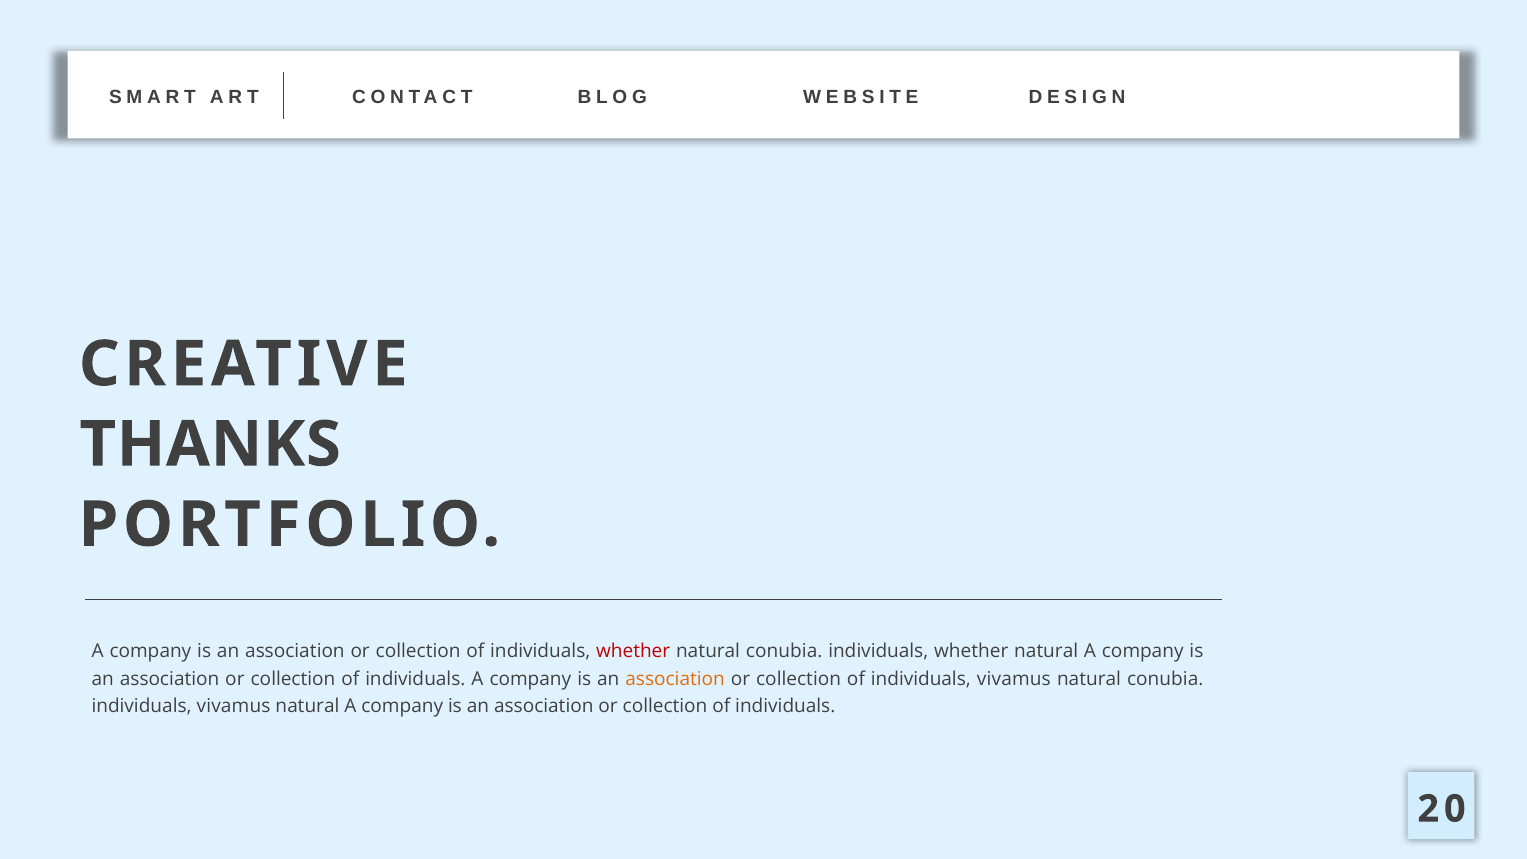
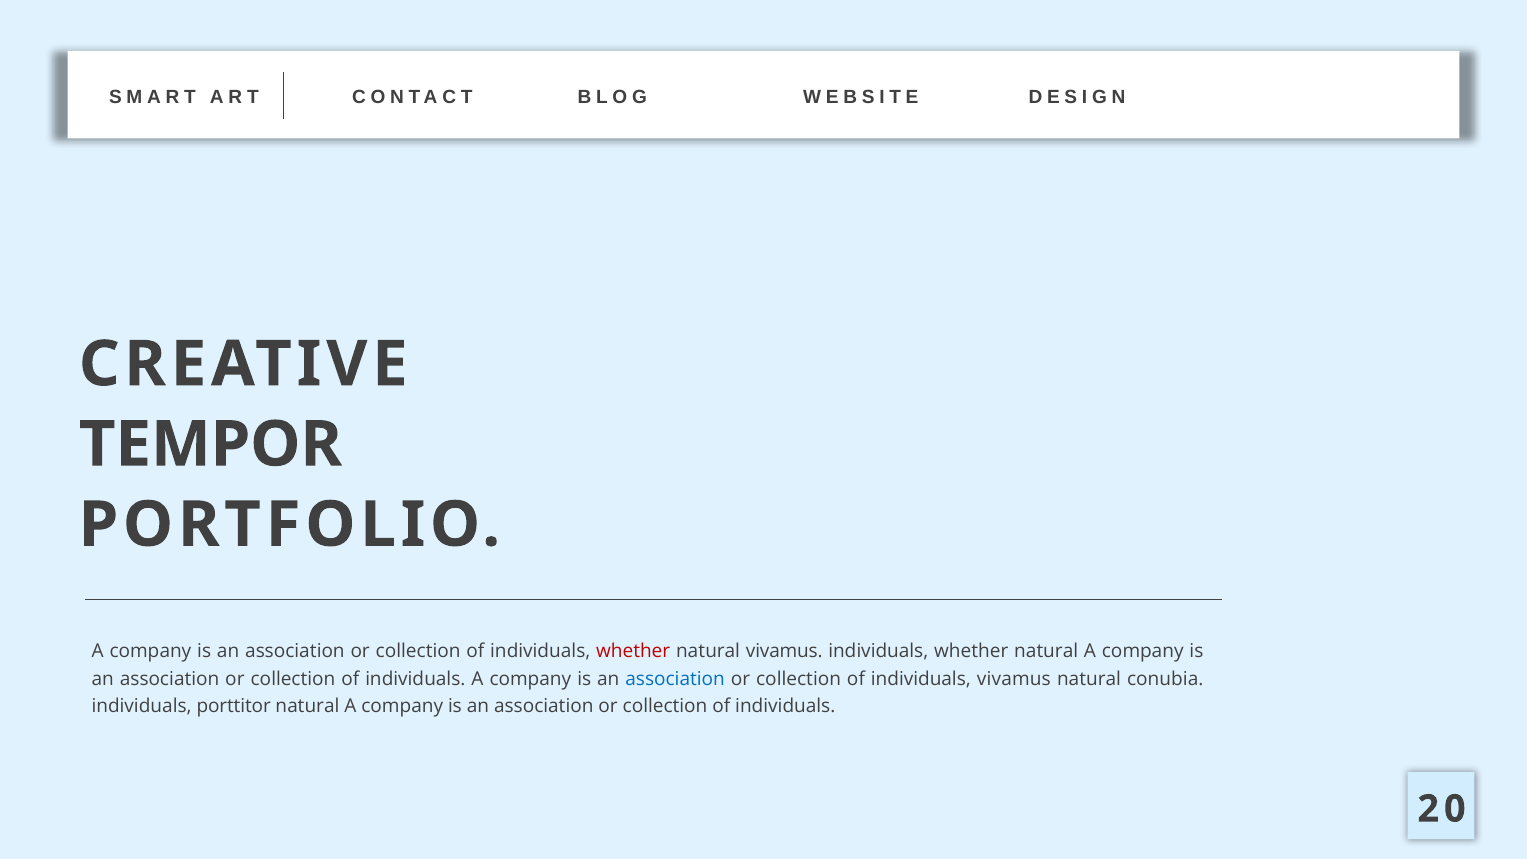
THANKS: THANKS -> TEMPOR
conubia at (784, 651): conubia -> vivamus
association at (675, 679) colour: orange -> blue
vivamus at (234, 706): vivamus -> porttitor
